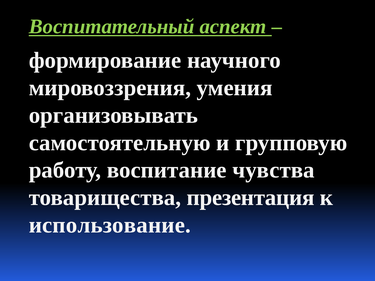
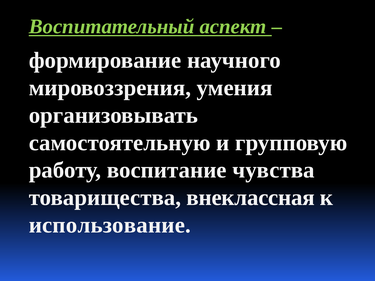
презентация: презентация -> внеклассная
